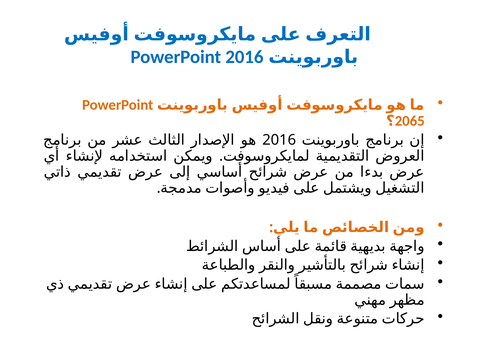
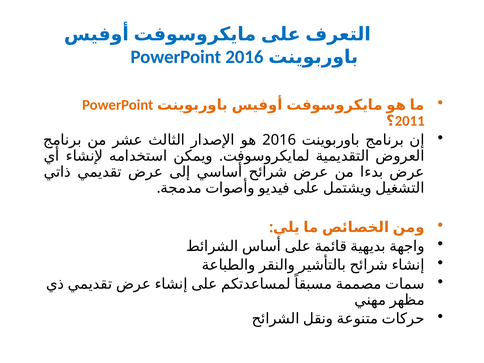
2065: 2065 -> 2011
